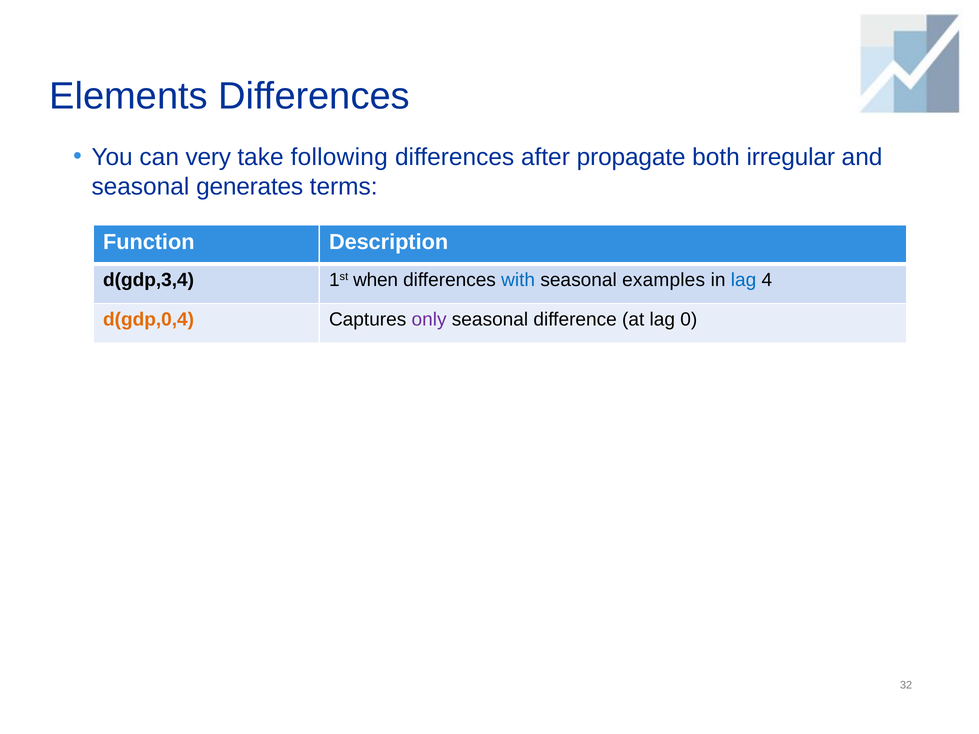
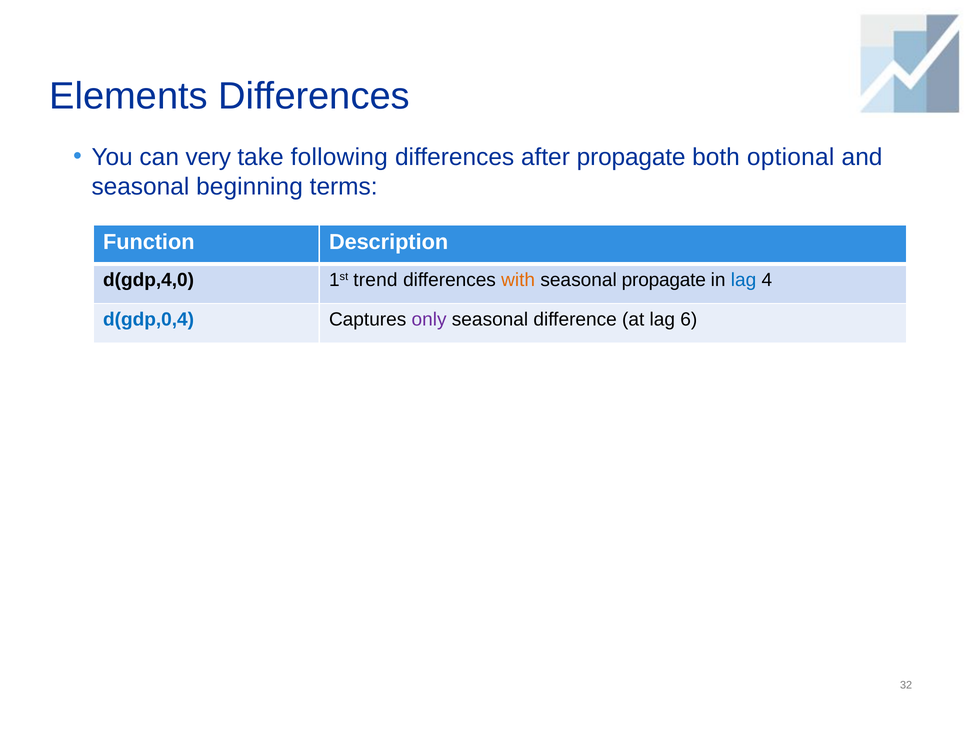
irregular: irregular -> optional
generates: generates -> beginning
d(gdp,3,4: d(gdp,3,4 -> d(gdp,4,0
when: when -> trend
with colour: blue -> orange
seasonal examples: examples -> propagate
d(gdp,0,4 colour: orange -> blue
0: 0 -> 6
